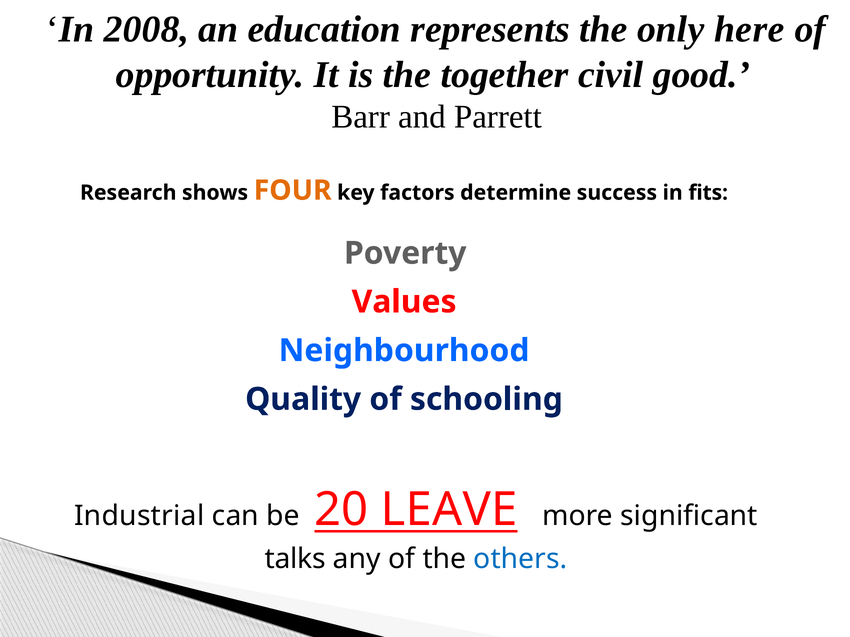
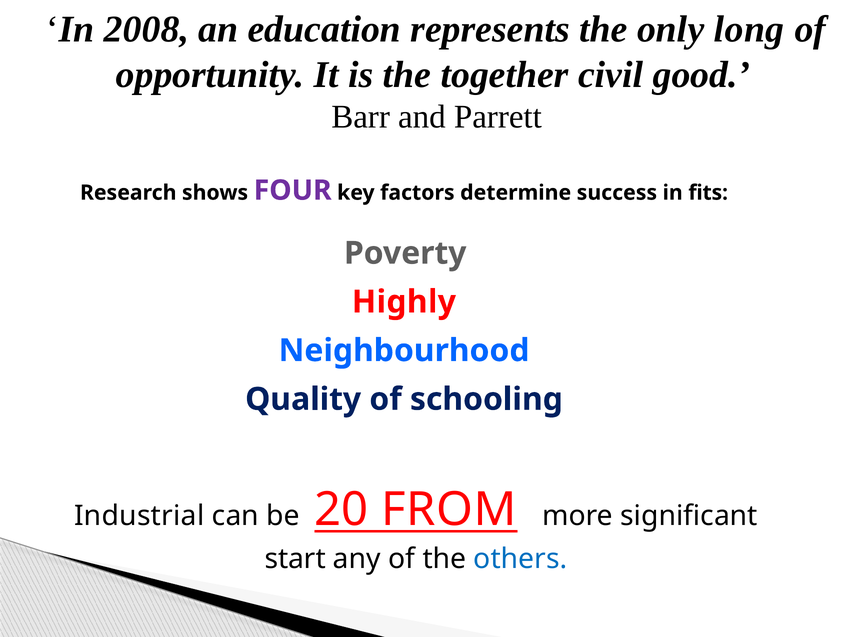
here: here -> long
FOUR colour: orange -> purple
Values: Values -> Highly
LEAVE: LEAVE -> FROM
talks: talks -> start
